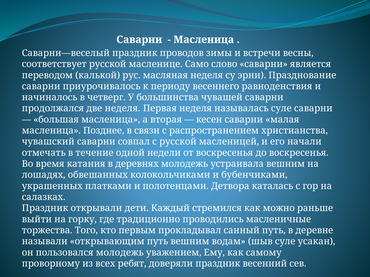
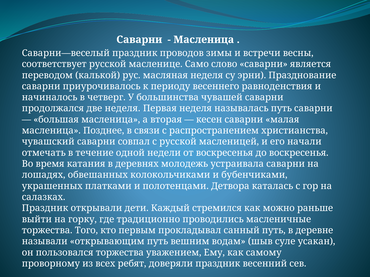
называлась суле: суле -> путь
устраивала вешним: вешним -> саварни
пользовался молодежь: молодежь -> торжества
